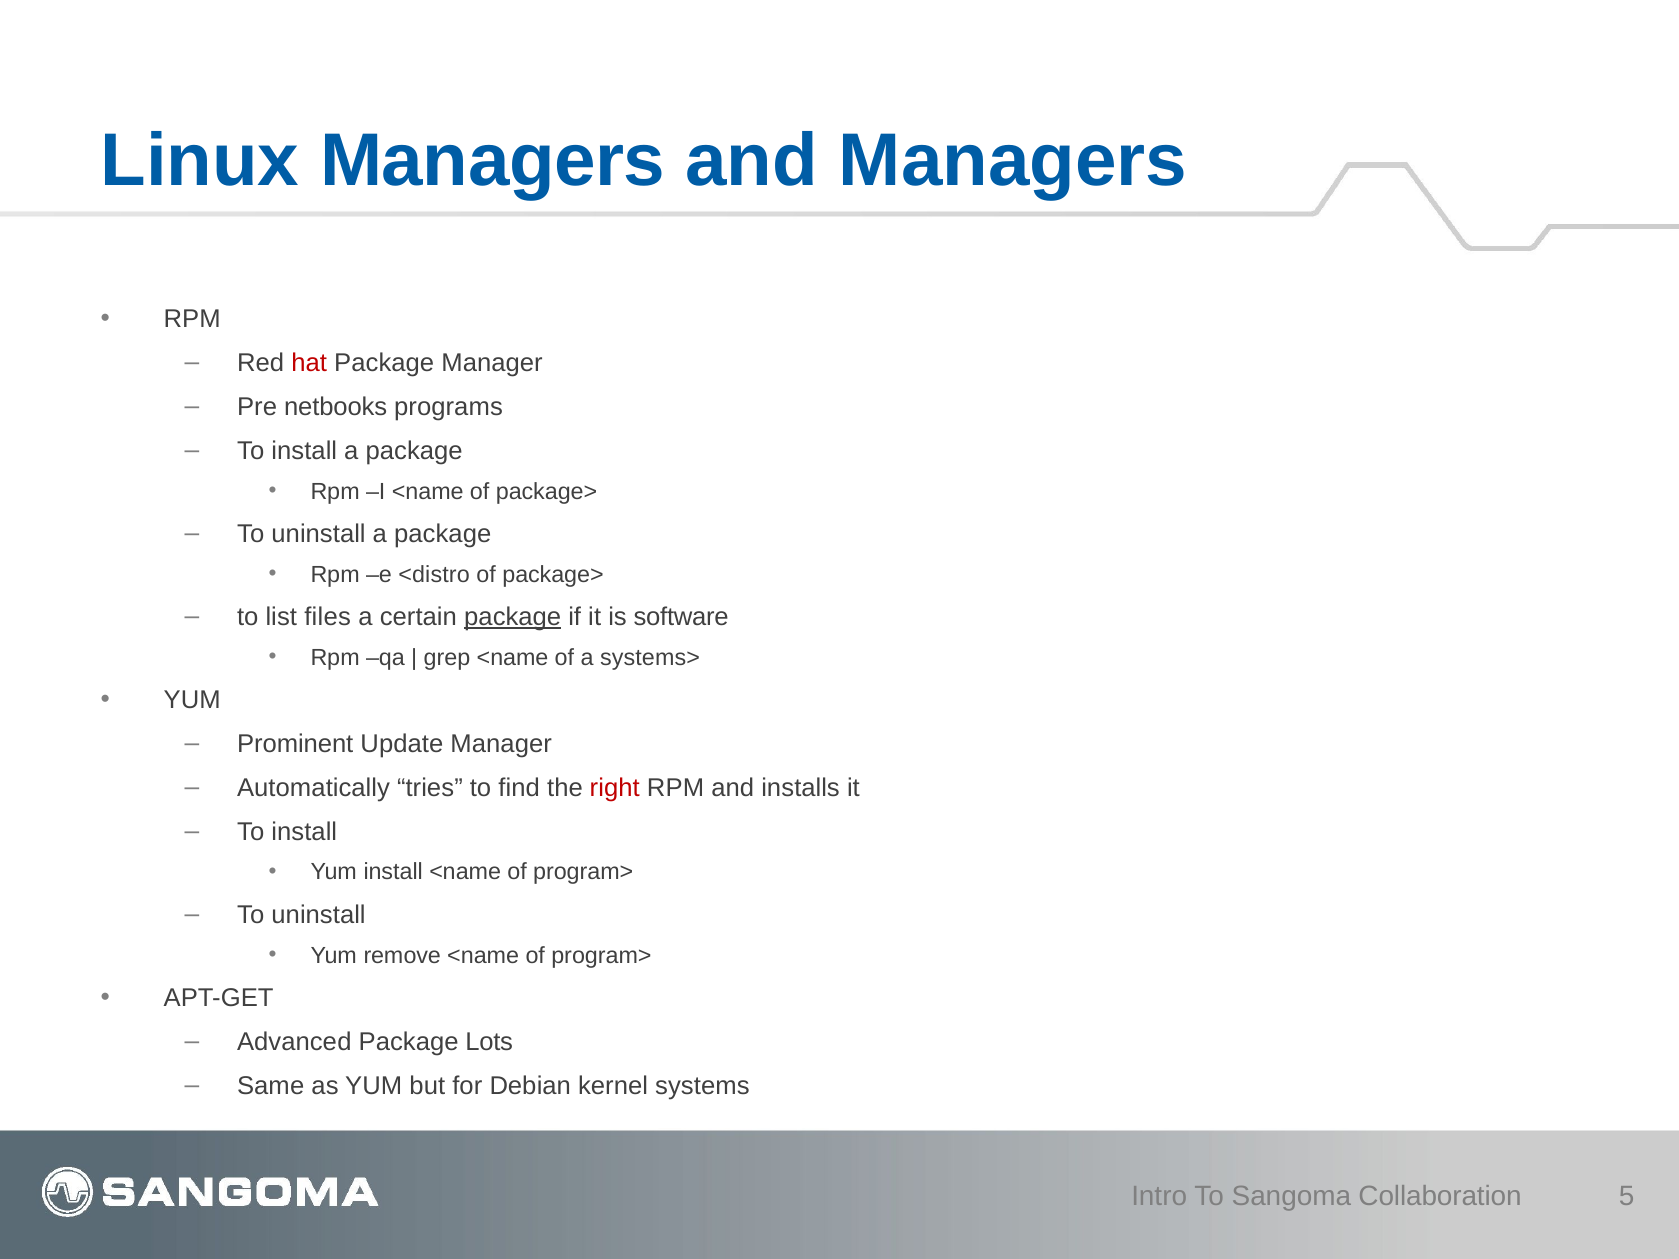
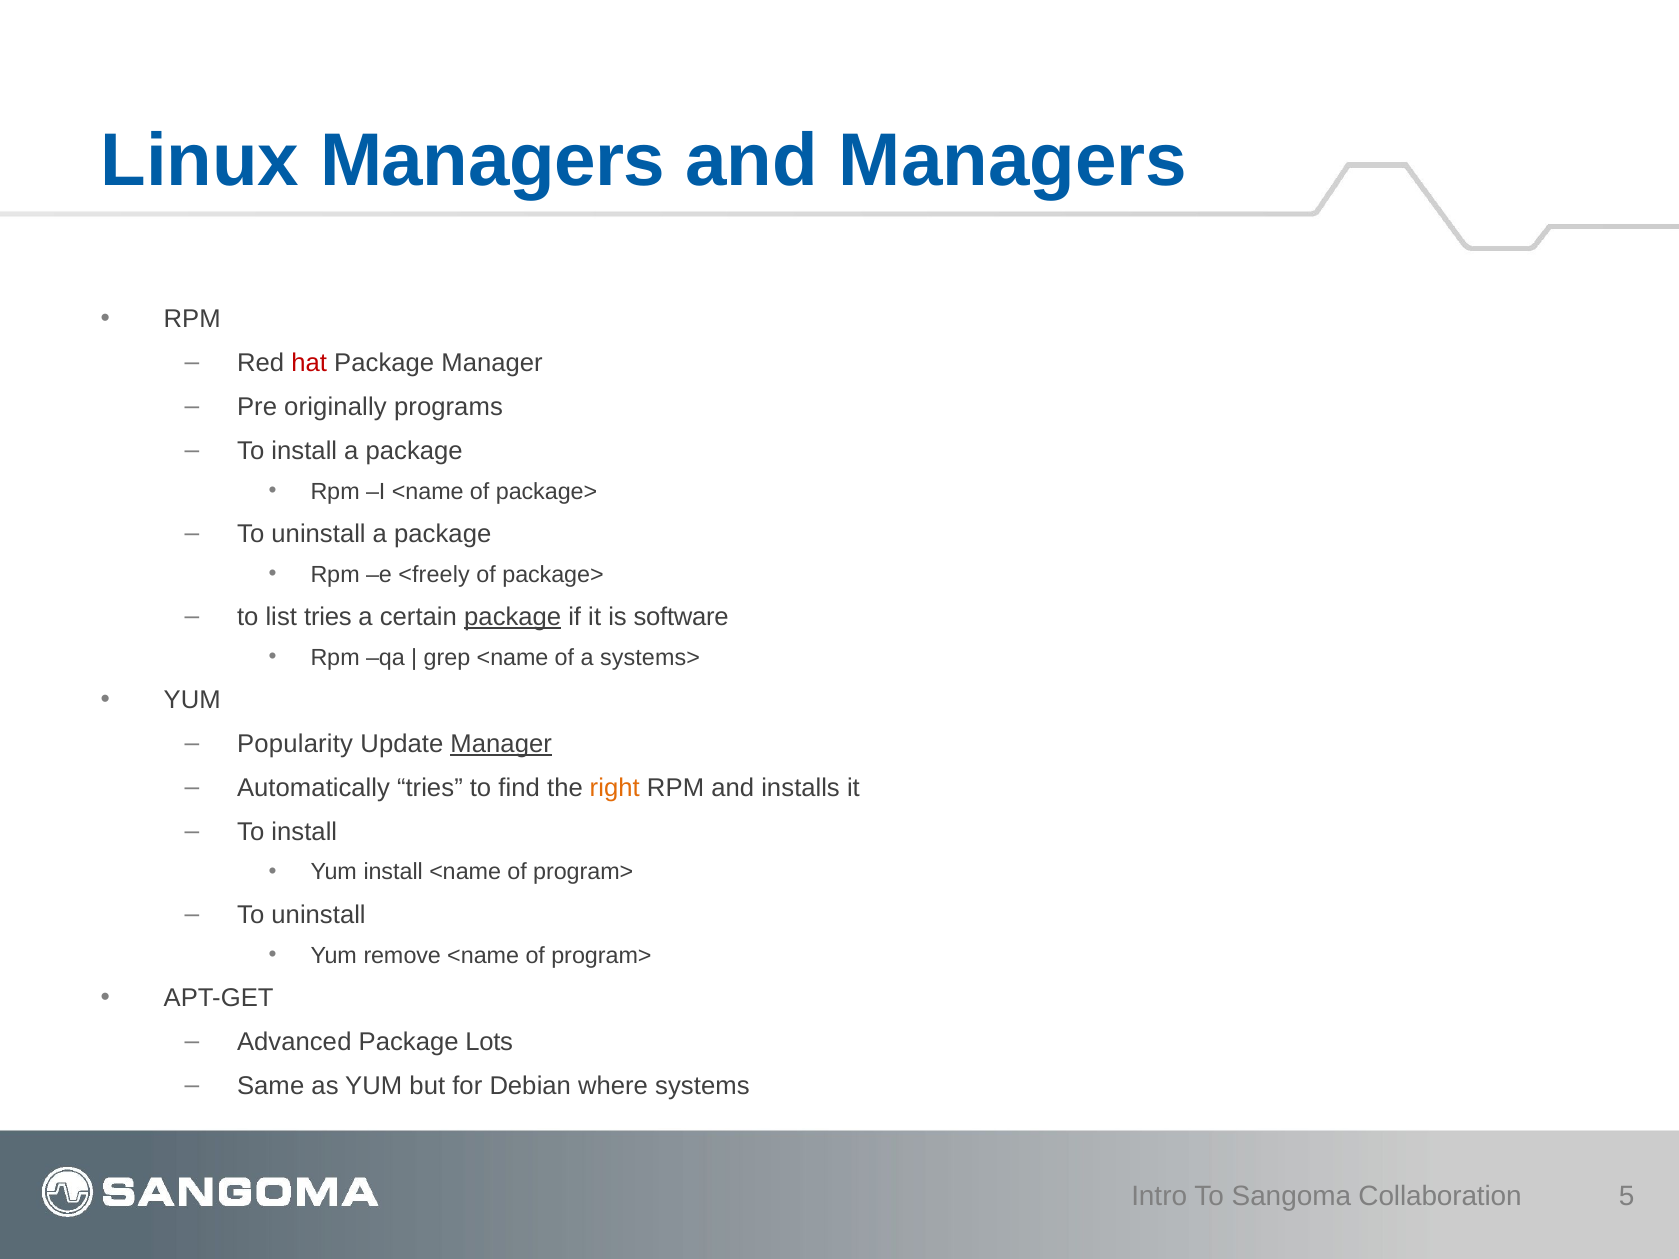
netbooks: netbooks -> originally
<distro: <distro -> <freely
list files: files -> tries
Prominent: Prominent -> Popularity
Manager at (501, 744) underline: none -> present
right colour: red -> orange
kernel: kernel -> where
